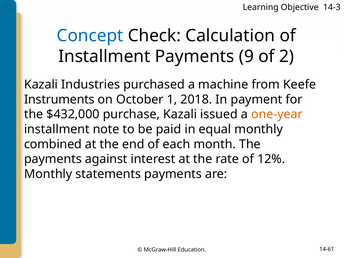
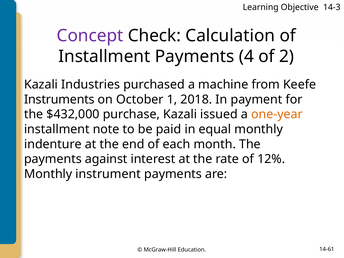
Concept colour: blue -> purple
9: 9 -> 4
combined: combined -> indenture
statements: statements -> instrument
